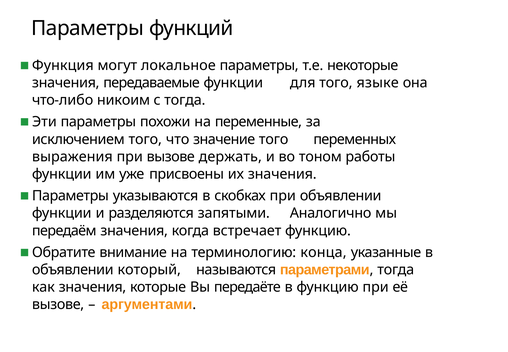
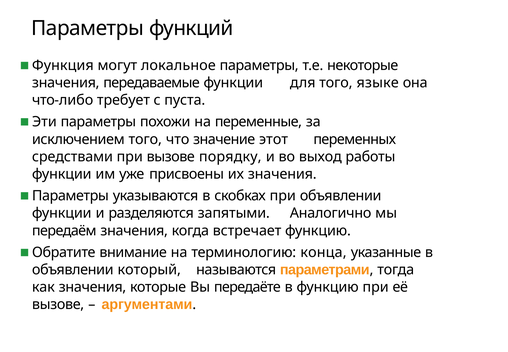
никоим: никоим -> требует
с тогда: тогда -> пуста
значение того: того -> этот
выражения: выражения -> средствами
держать: держать -> порядку
тоном: тоном -> выход
